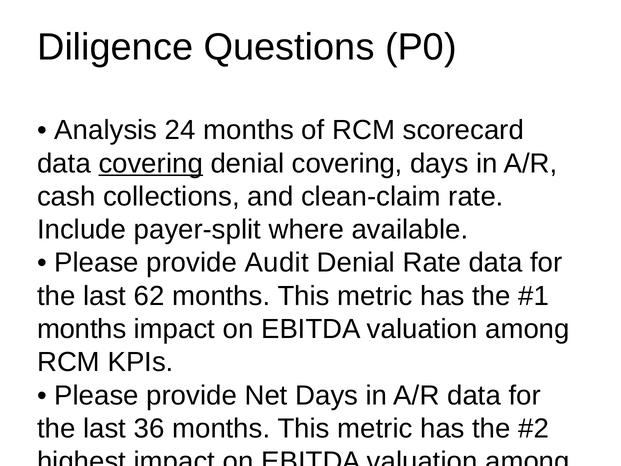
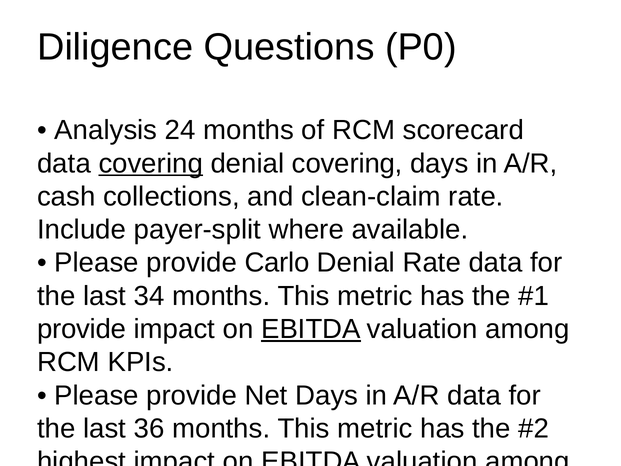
Audit: Audit -> Carlo
62: 62 -> 34
months at (82, 329): months -> provide
EBITDA at (311, 329) underline: none -> present
